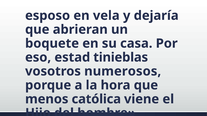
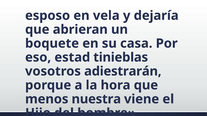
numerosos: numerosos -> adiestrarán
católica: católica -> nuestra
